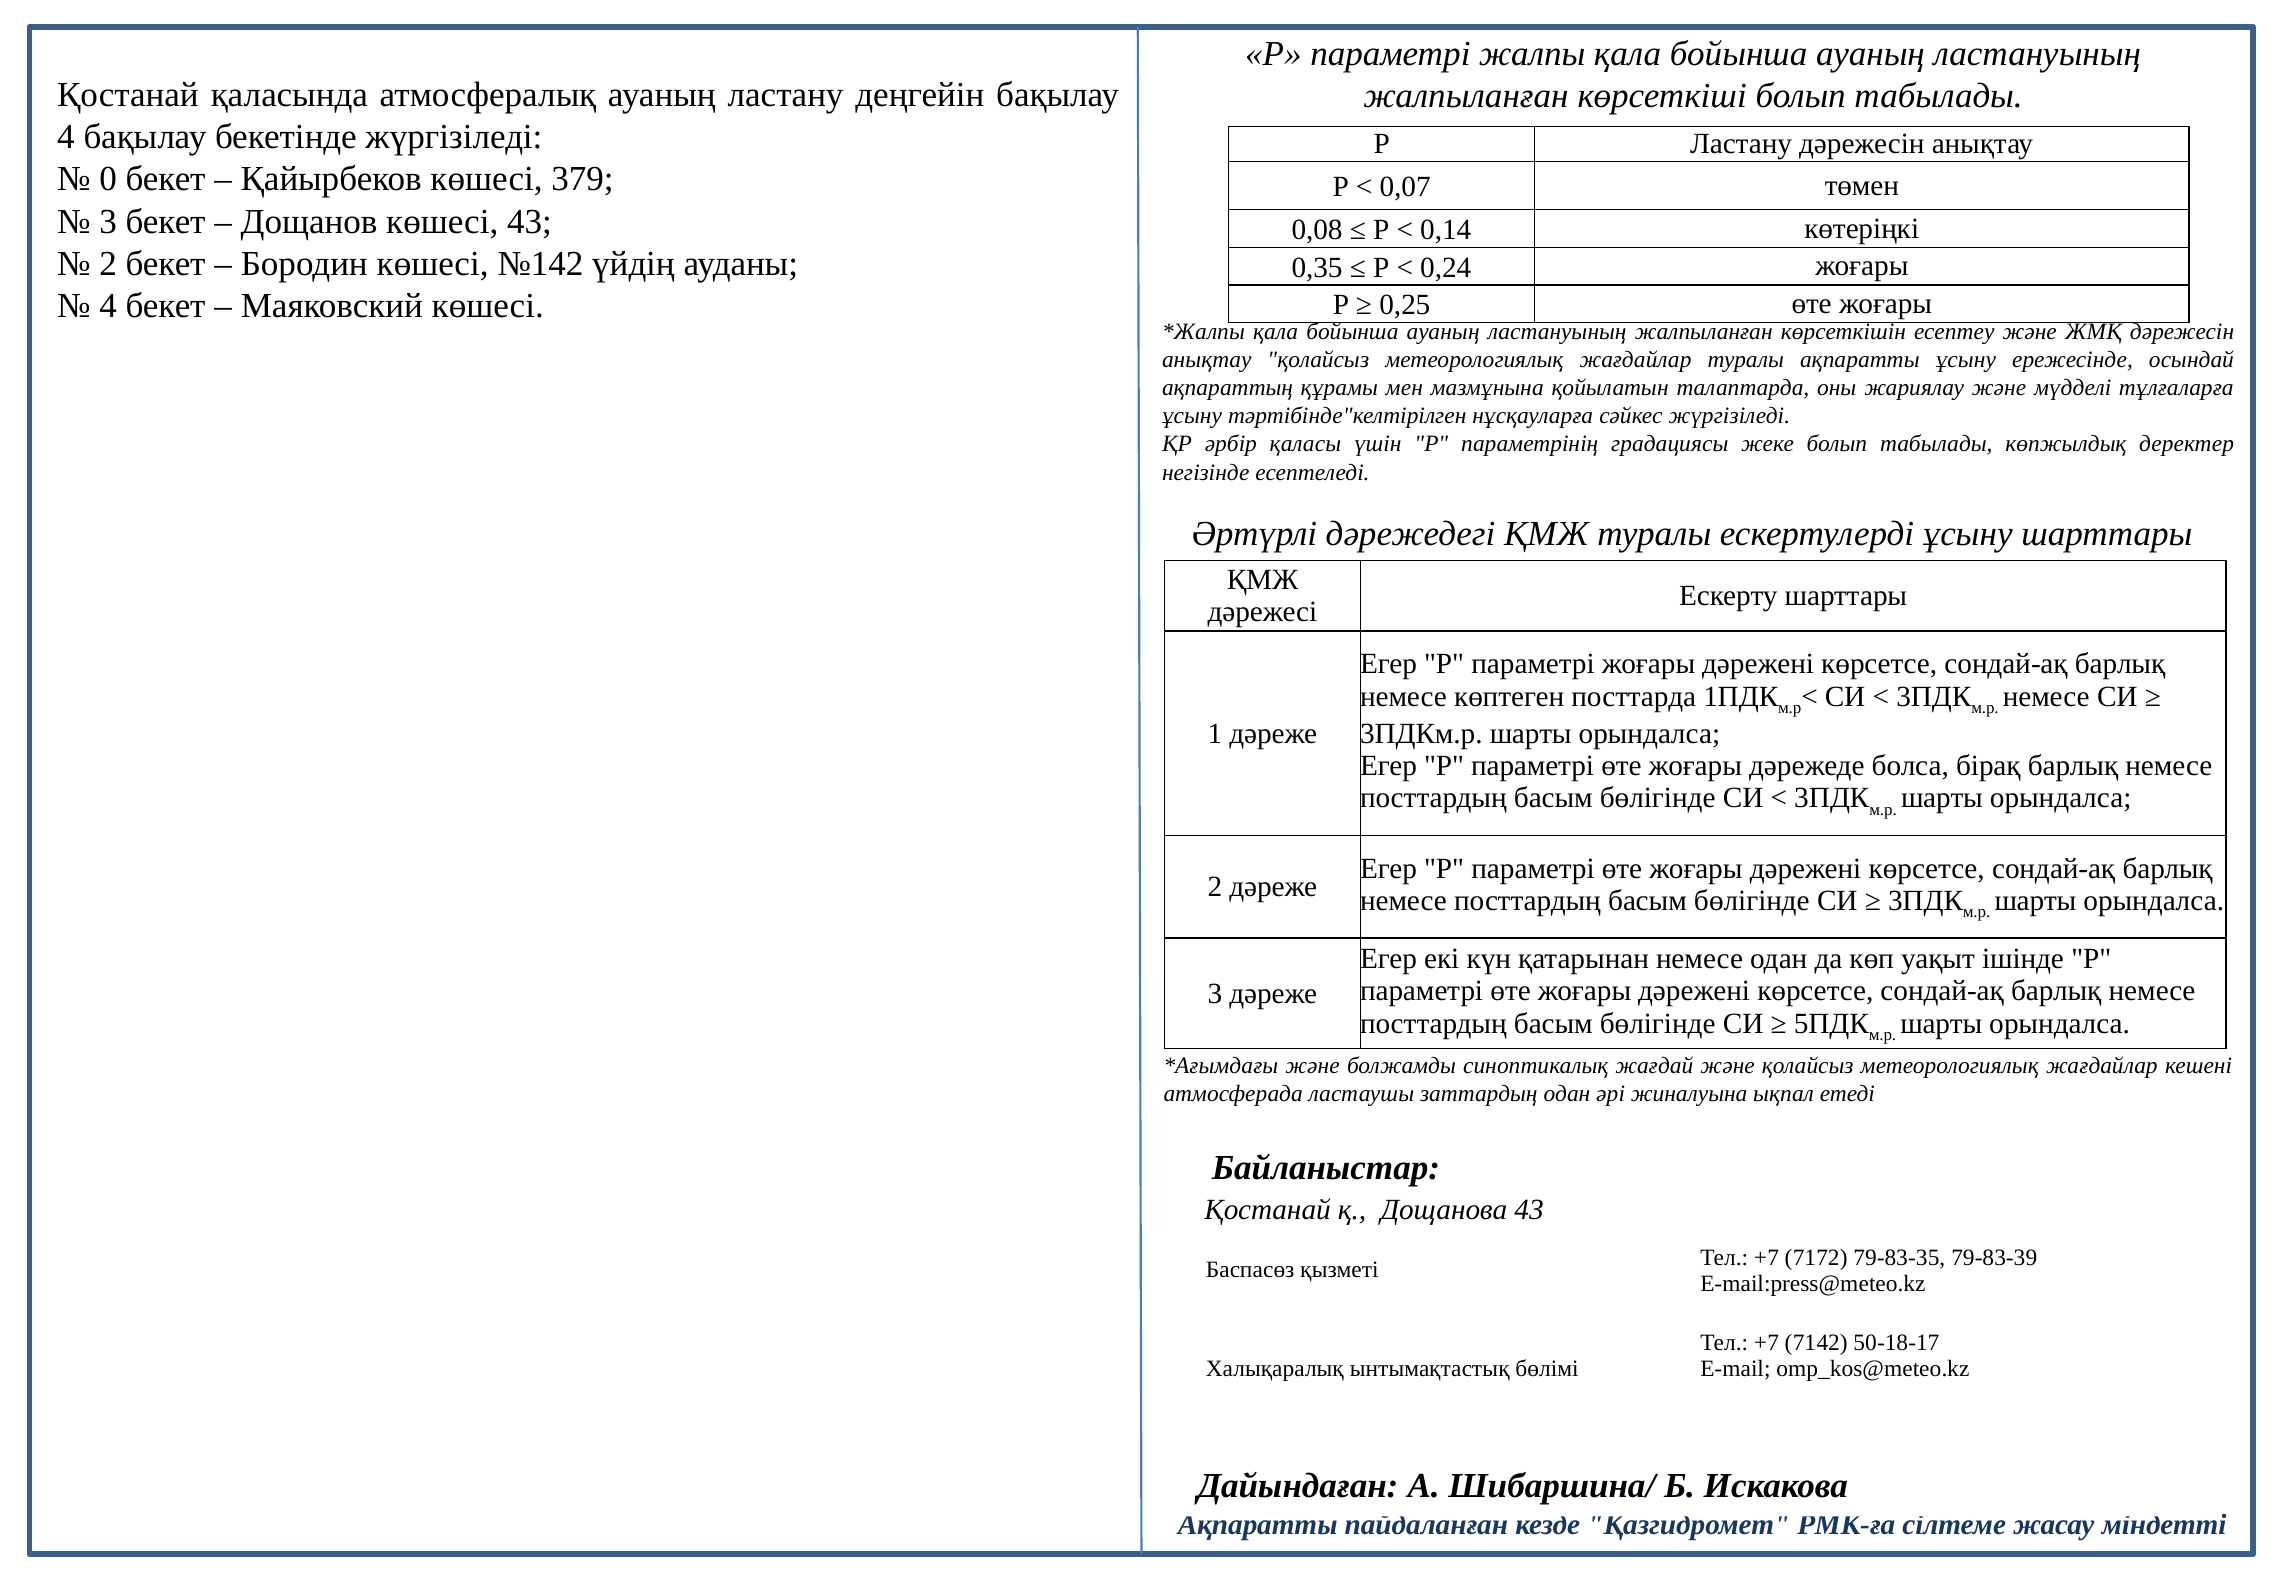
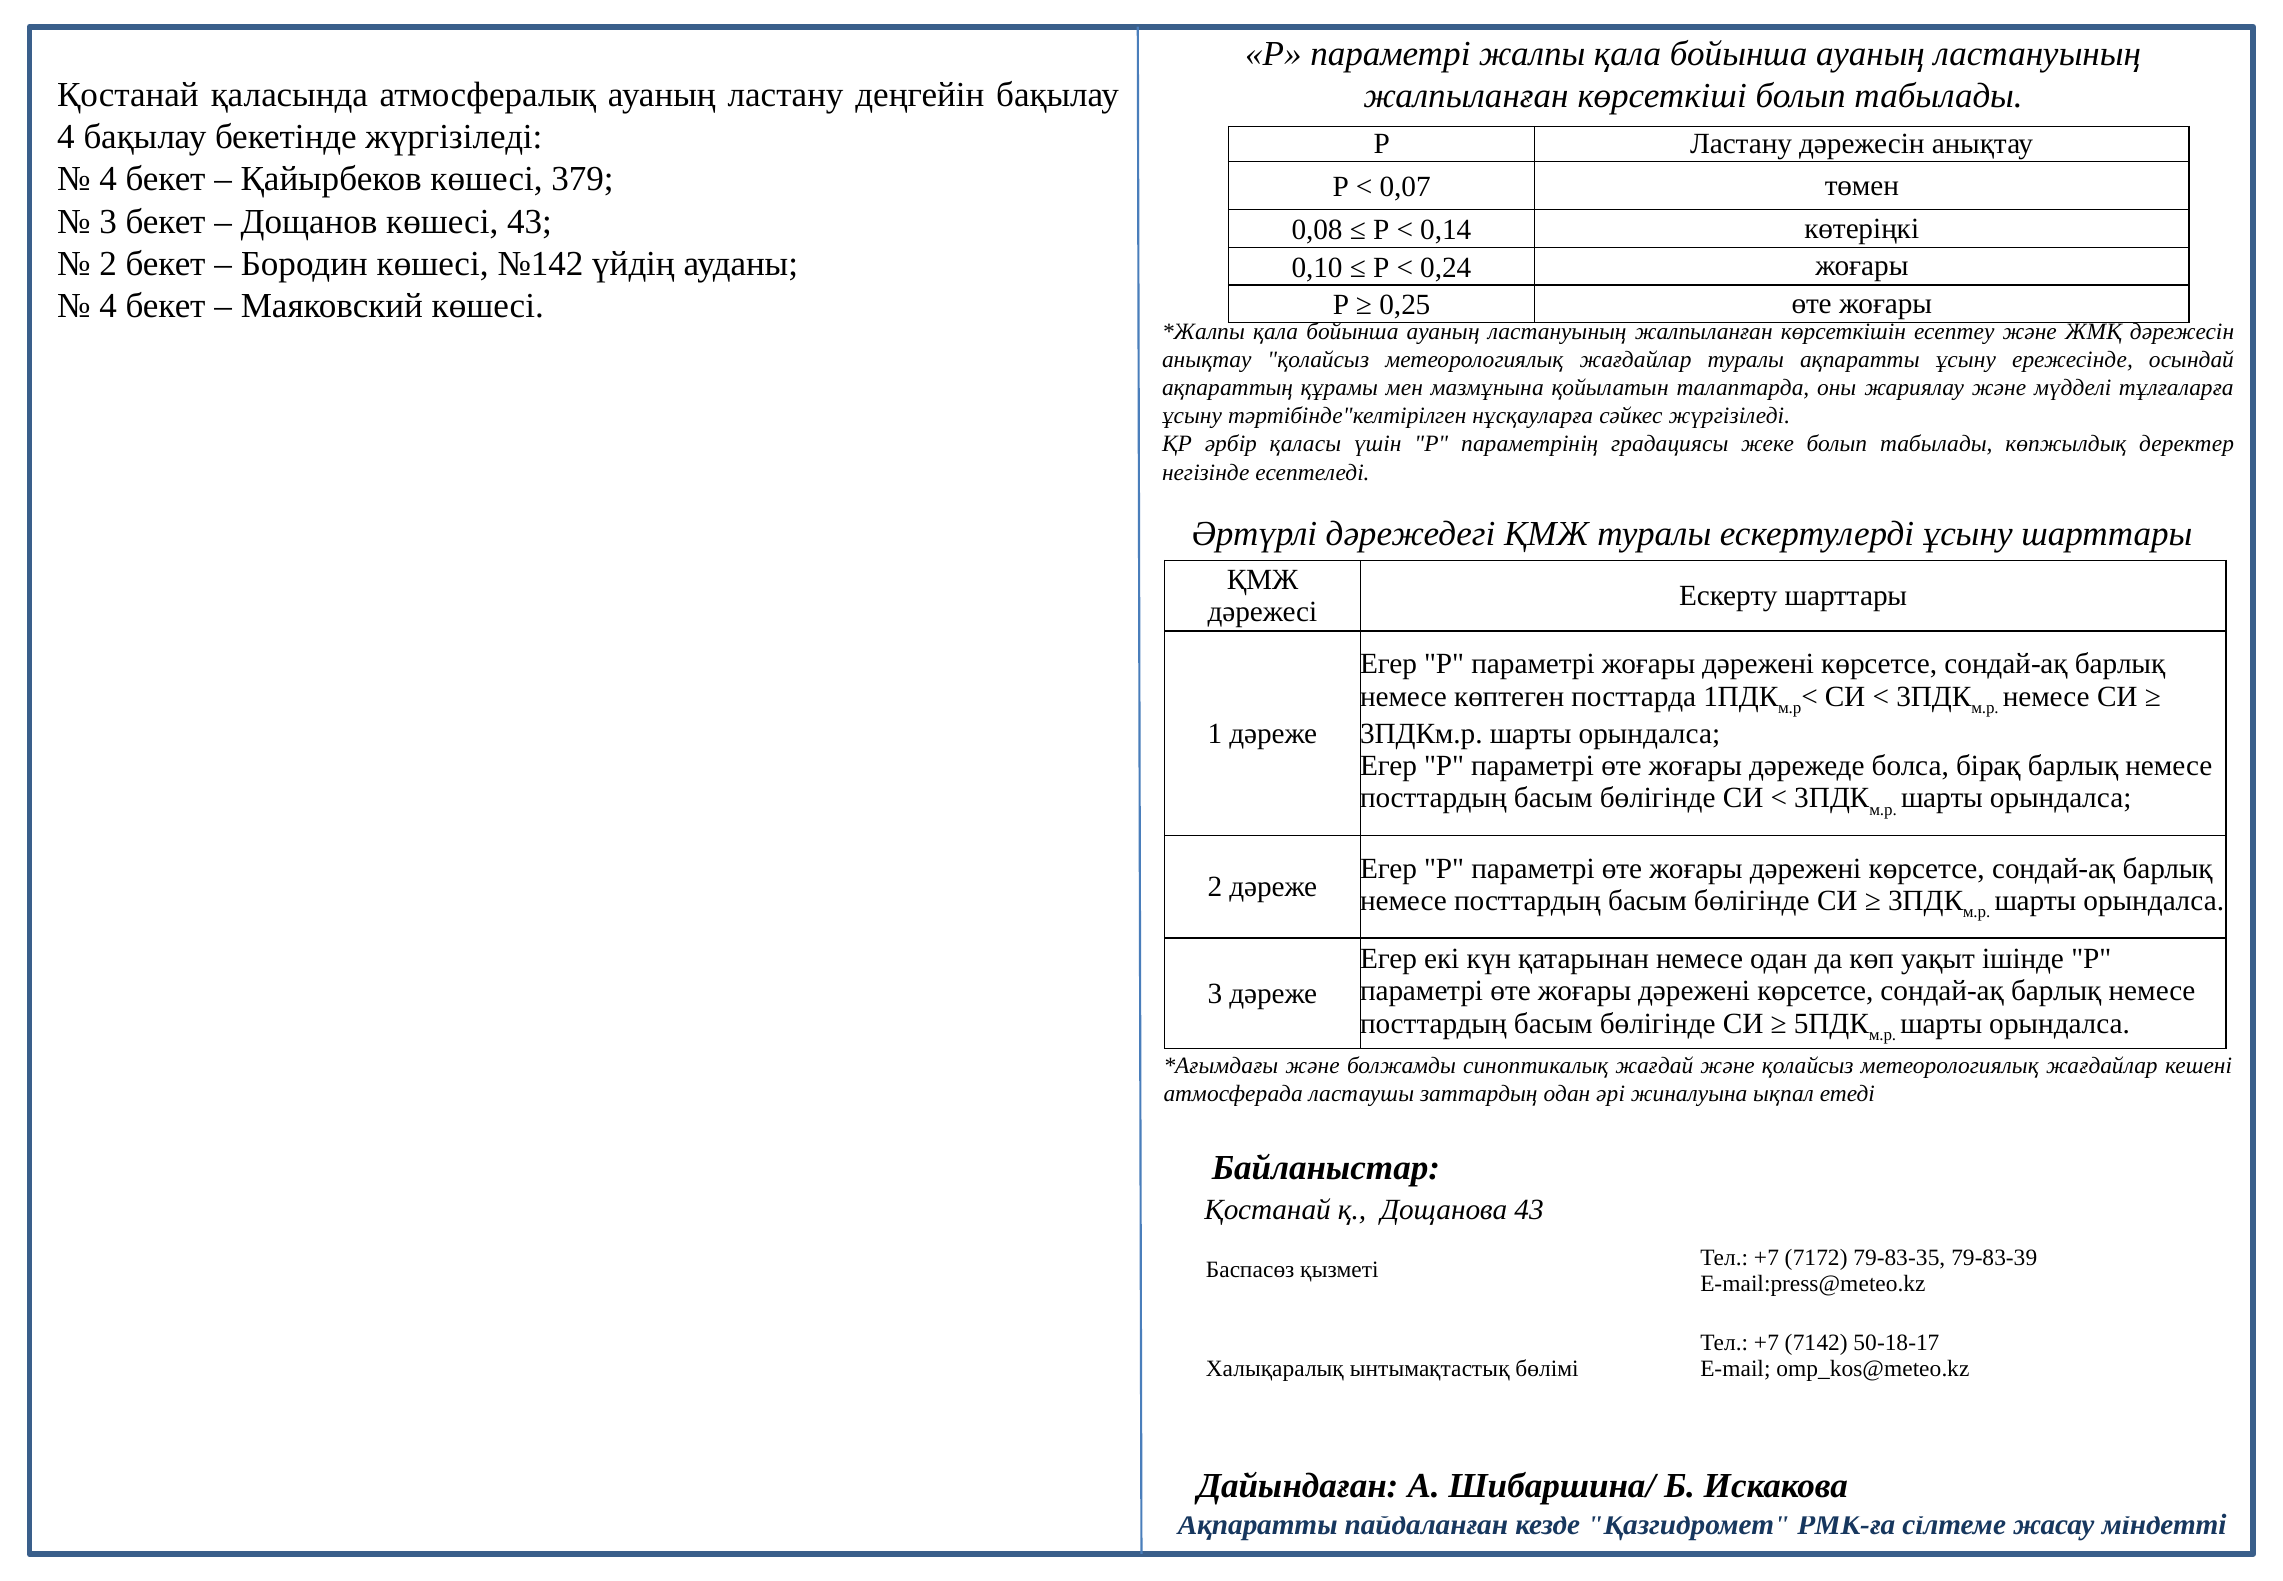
0 at (108, 179): 0 -> 4
0,35: 0,35 -> 0,10
